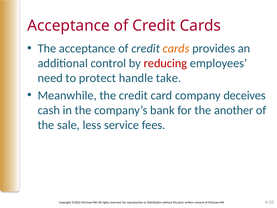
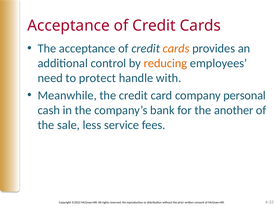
reducing colour: red -> orange
take: take -> with
deceives: deceives -> personal
